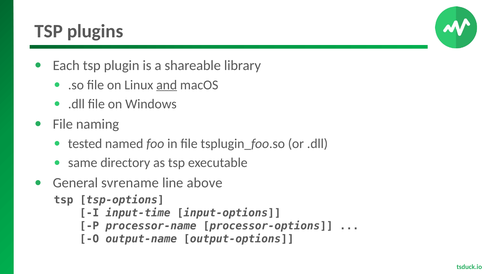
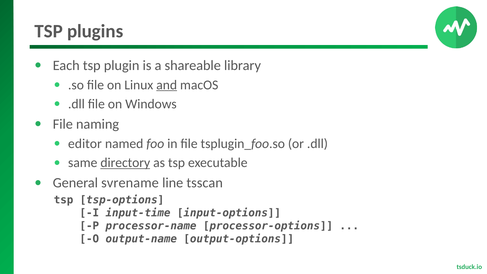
tested: tested -> editor
directory underline: none -> present
above: above -> tsscan
